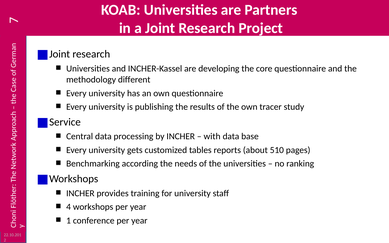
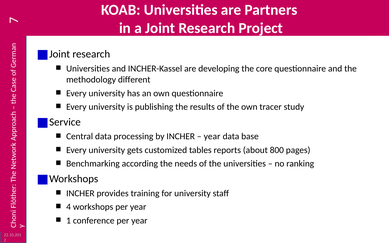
with at (212, 137): with -> year
510: 510 -> 800
